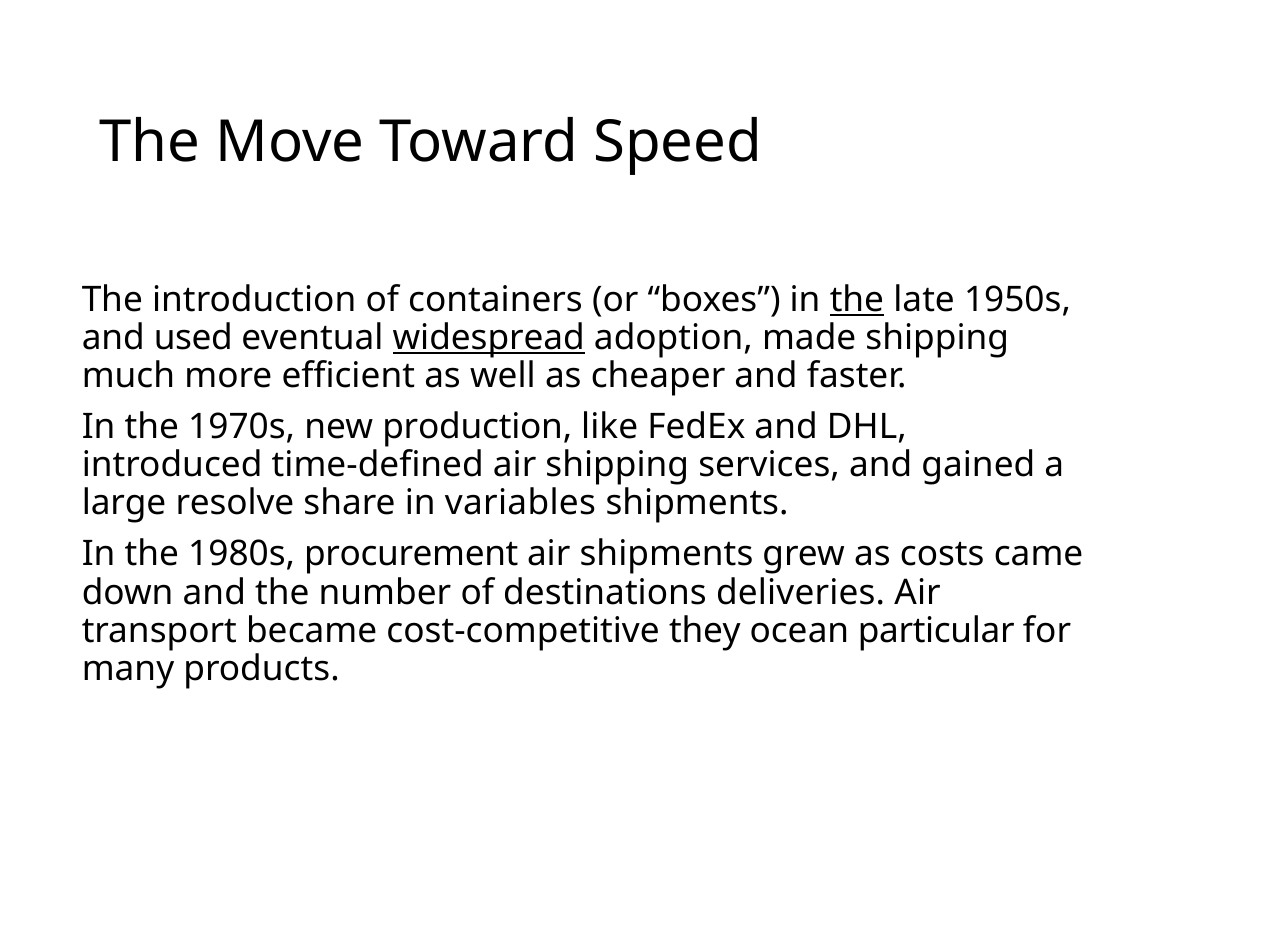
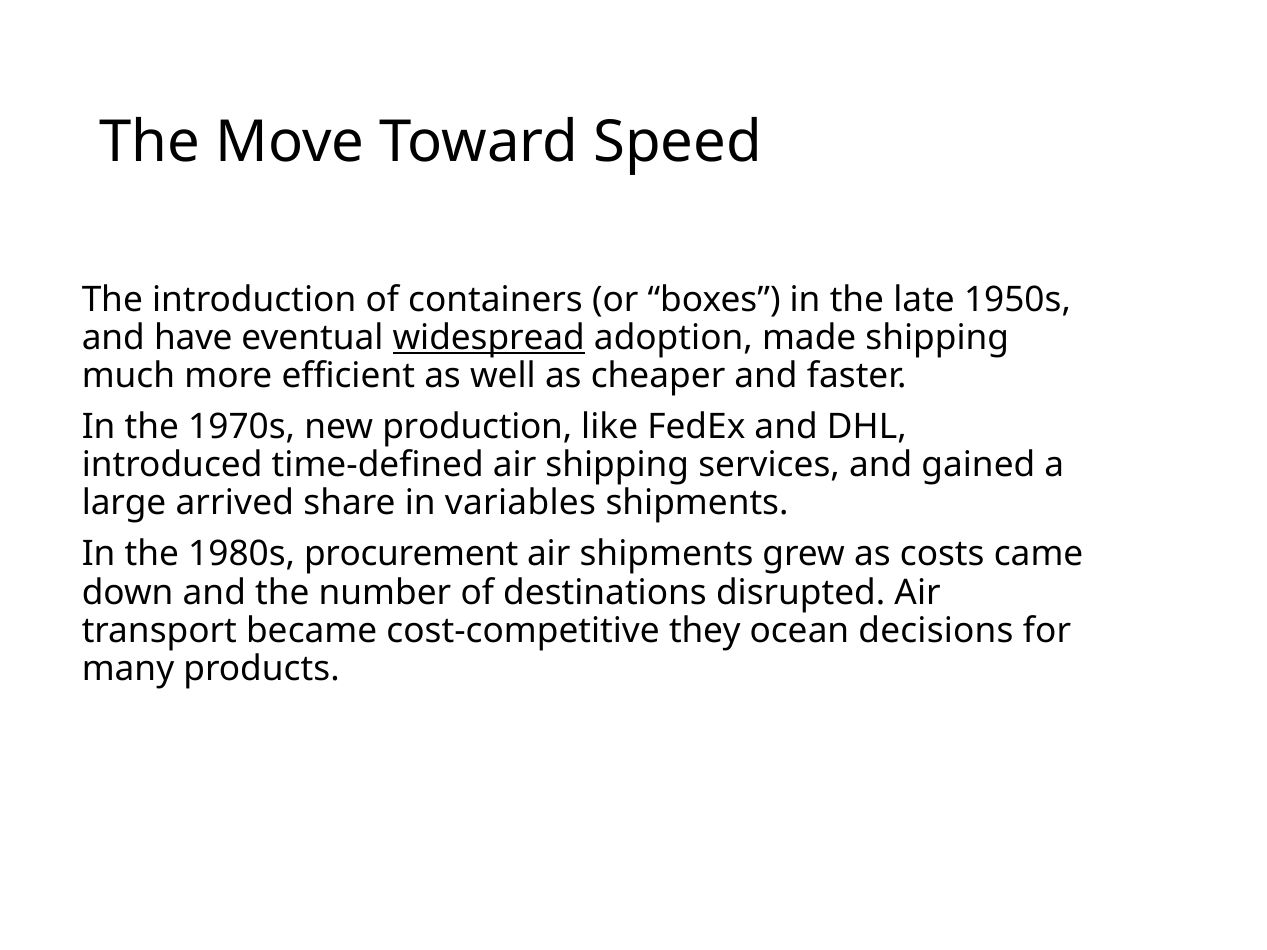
the at (857, 300) underline: present -> none
used: used -> have
resolve: resolve -> arrived
deliveries: deliveries -> disrupted
particular: particular -> decisions
